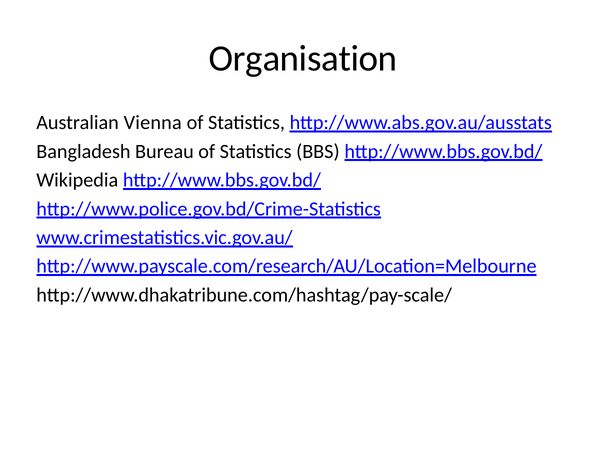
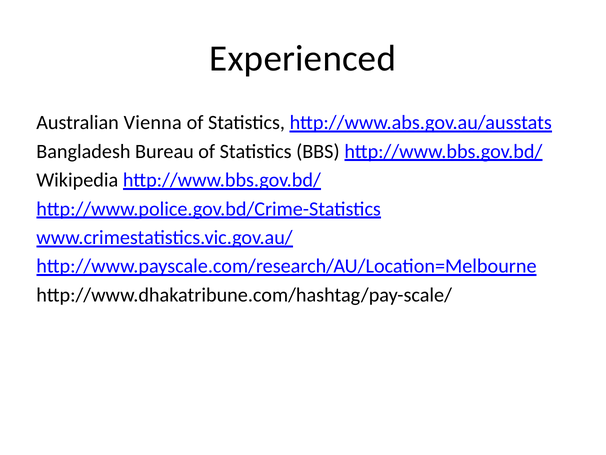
Organisation: Organisation -> Experienced
